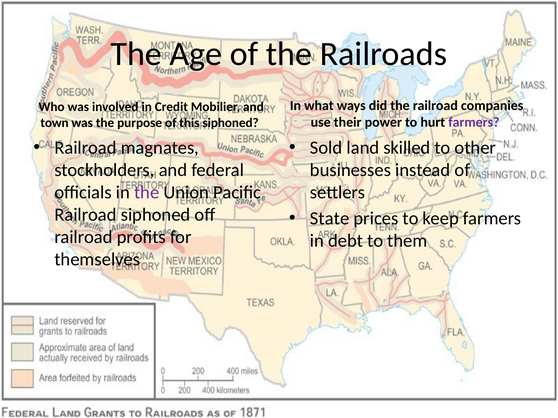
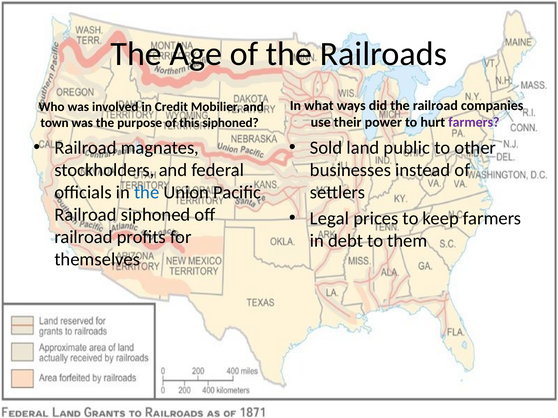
skilled: skilled -> public
the at (147, 193) colour: purple -> blue
State: State -> Legal
